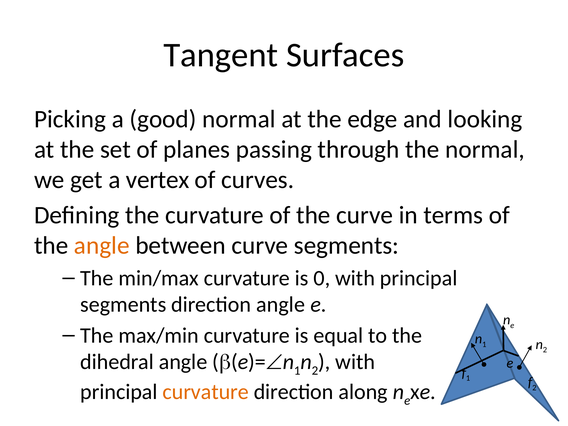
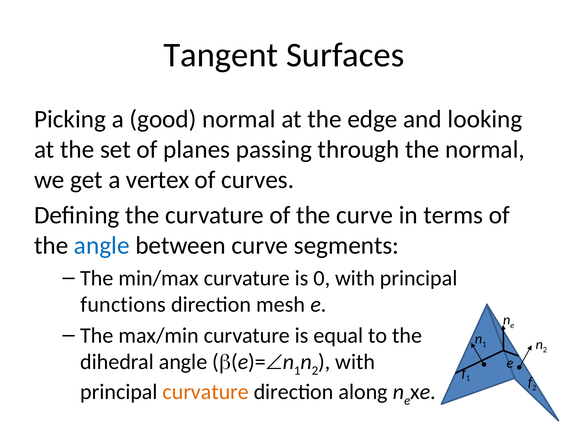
angle at (102, 246) colour: orange -> blue
segments at (123, 305): segments -> functions
direction angle: angle -> mesh
